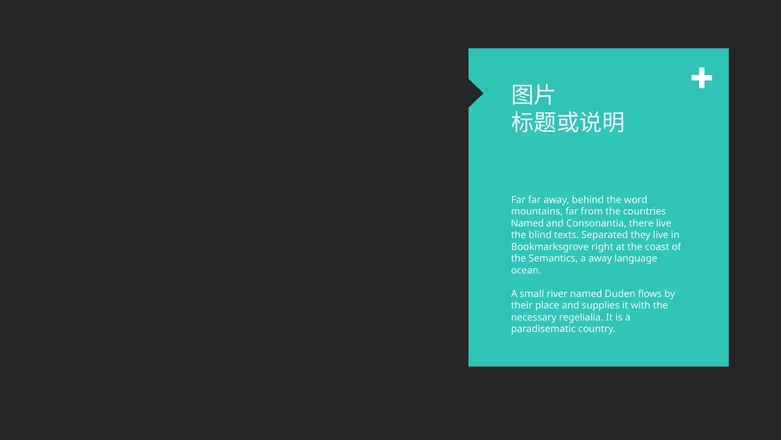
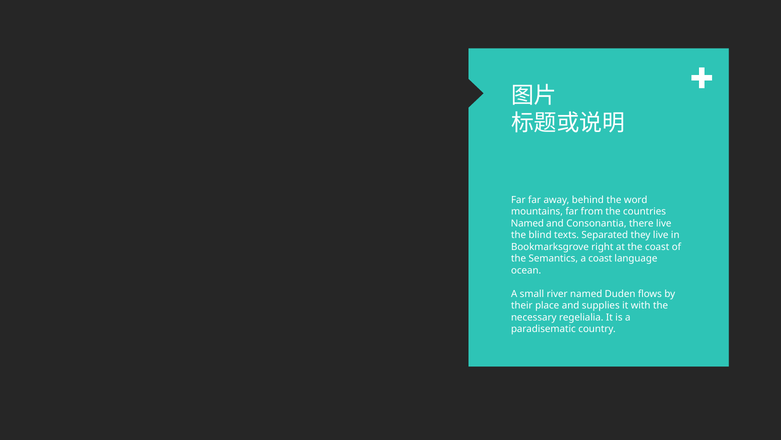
a away: away -> coast
